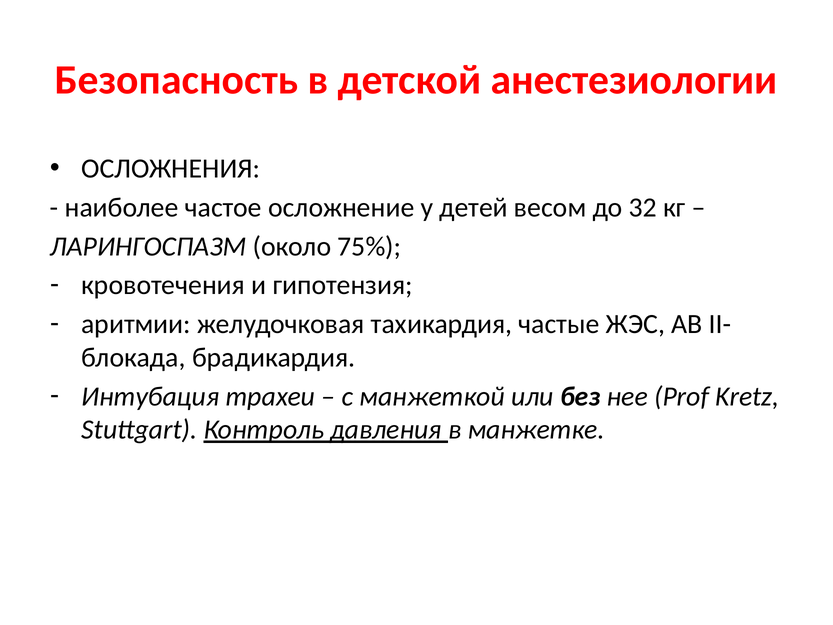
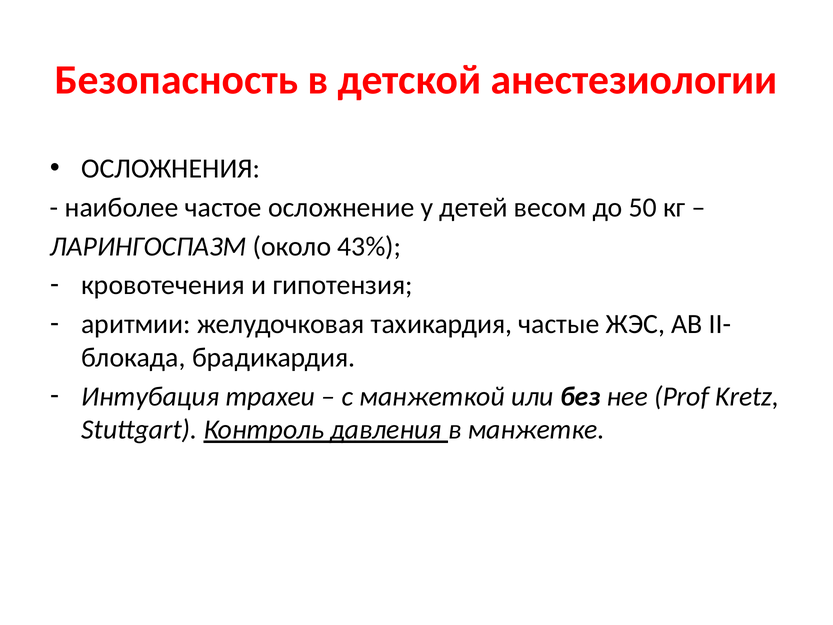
32: 32 -> 50
75%: 75% -> 43%
